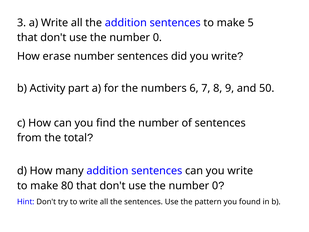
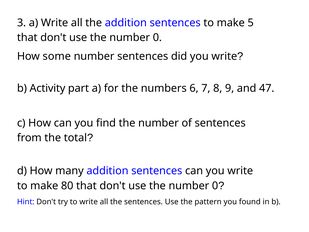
erase: erase -> some
50: 50 -> 47
